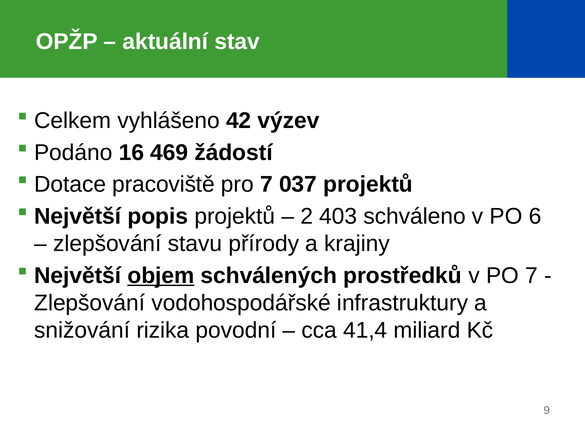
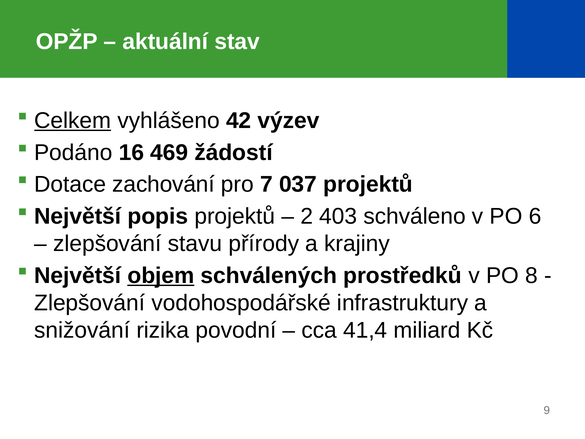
Celkem underline: none -> present
pracoviště: pracoviště -> zachování
PO 7: 7 -> 8
